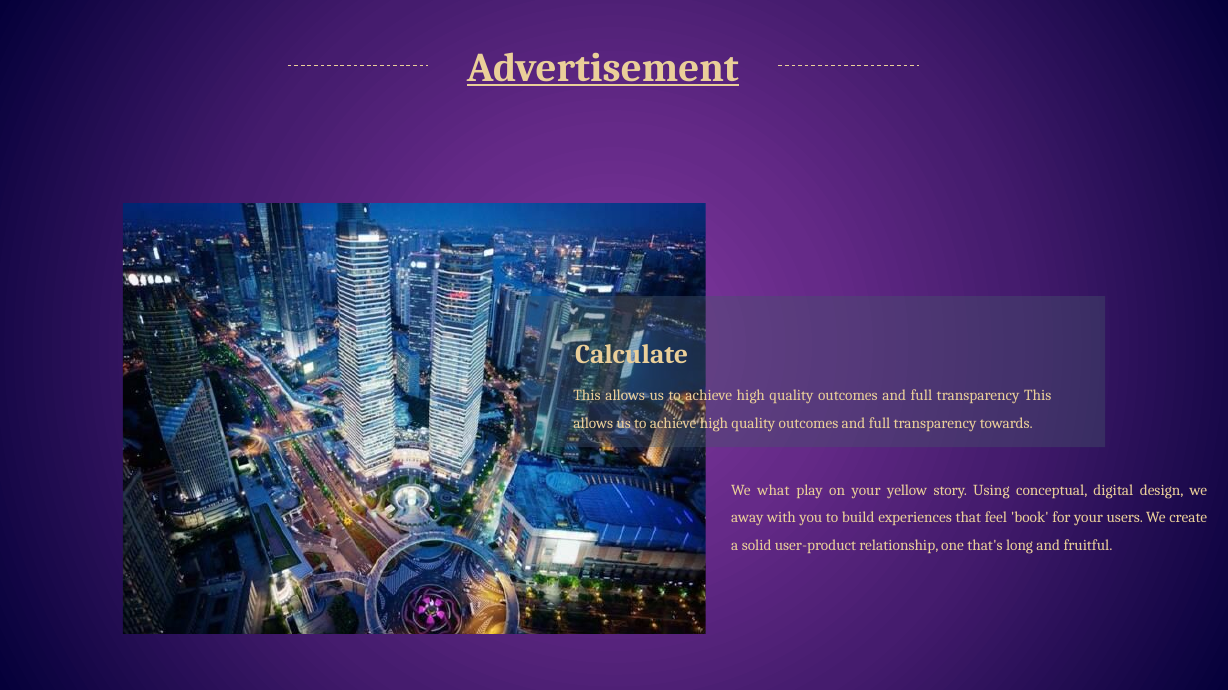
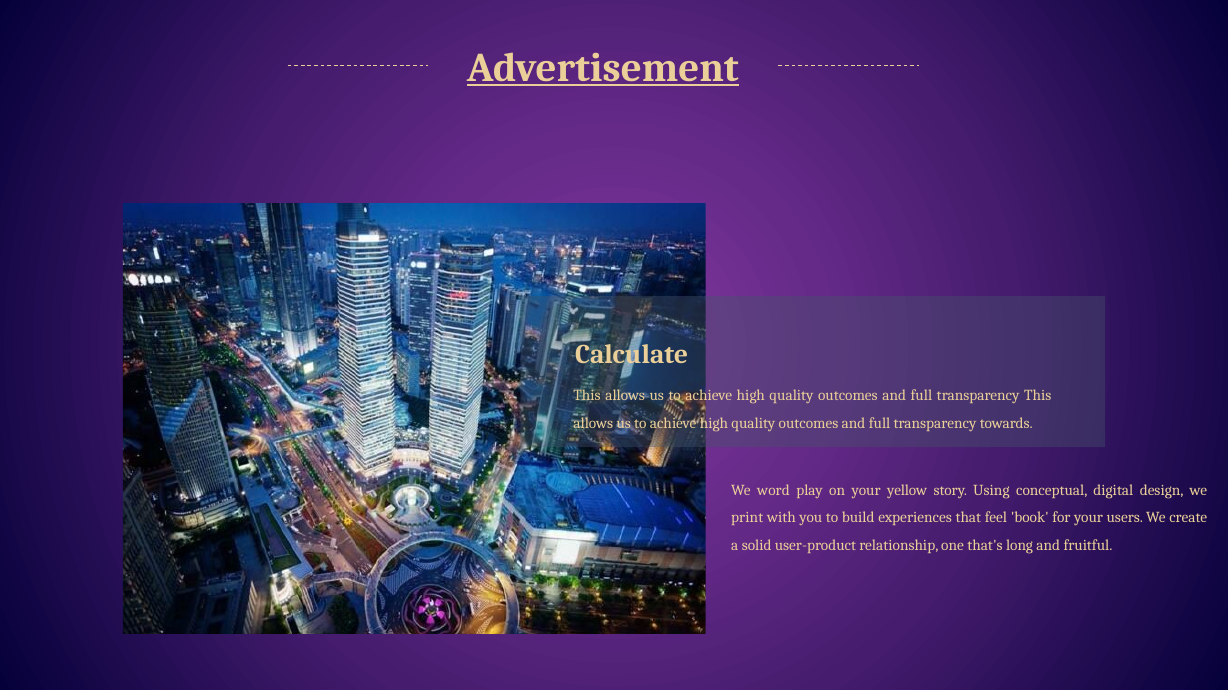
what: what -> word
away: away -> print
